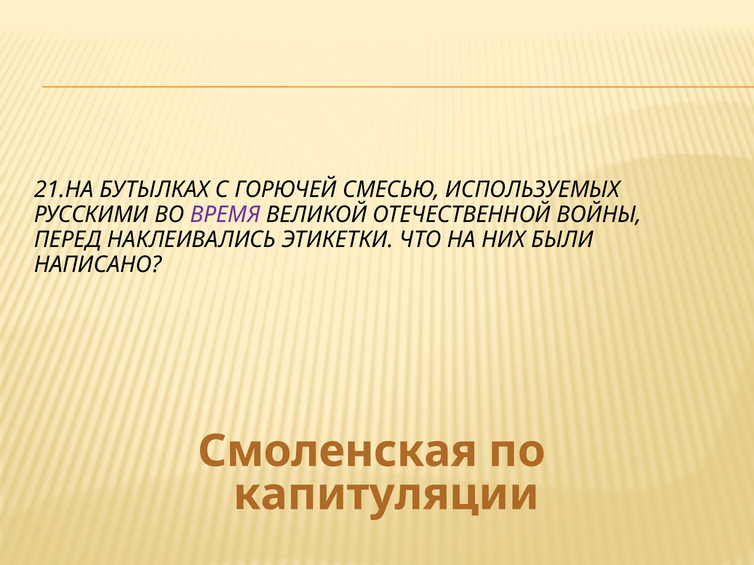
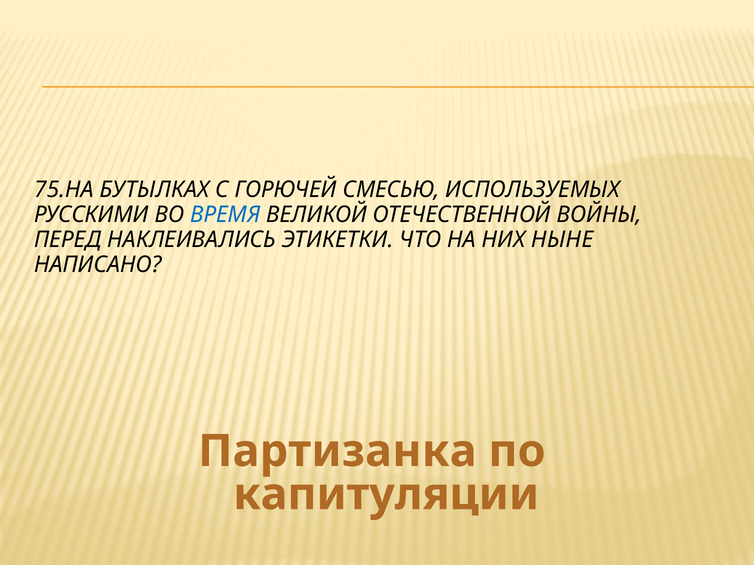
21.НА: 21.НА -> 75.НА
ВРЕМЯ colour: purple -> blue
БЫЛИ: БЫЛИ -> НЫНЕ
Смоленская: Смоленская -> Партизанка
